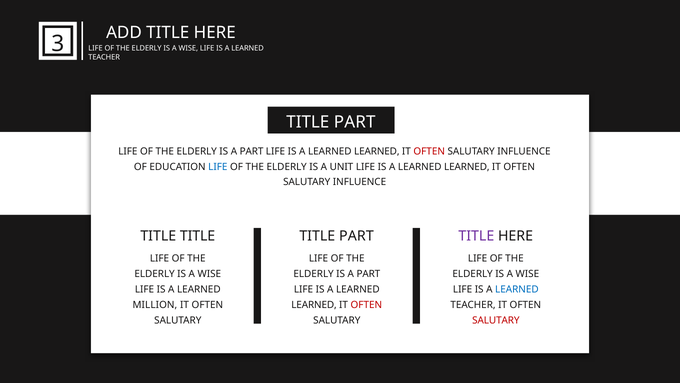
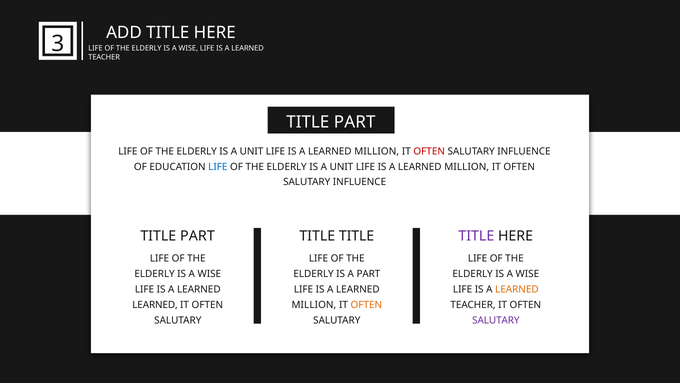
PART at (252, 151): PART -> UNIT
LEARNED at (377, 151): LEARNED -> MILLION
LEARNED at (467, 167): LEARNED -> MILLION
TITLE at (198, 236): TITLE -> PART
PART at (356, 236): PART -> TITLE
LEARNED at (517, 289) colour: blue -> orange
MILLION at (155, 305): MILLION -> LEARNED
LEARNED at (314, 305): LEARNED -> MILLION
OFTEN at (366, 305) colour: red -> orange
SALUTARY at (496, 320) colour: red -> purple
